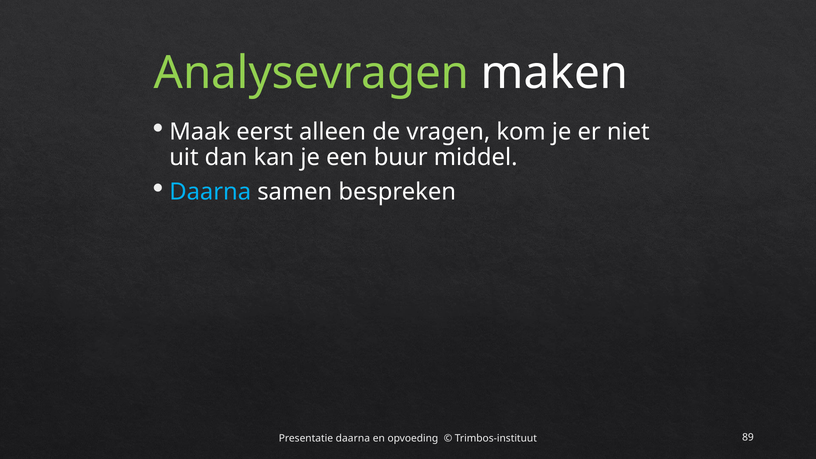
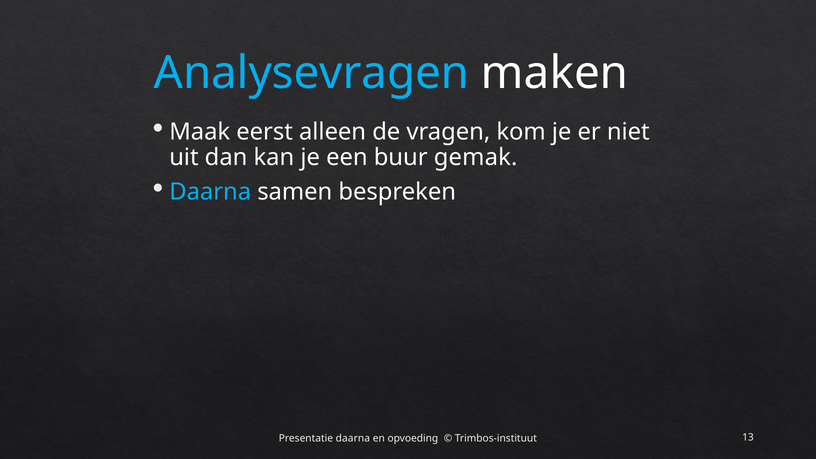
Analysevragen colour: light green -> light blue
middel: middel -> gemak
89: 89 -> 13
